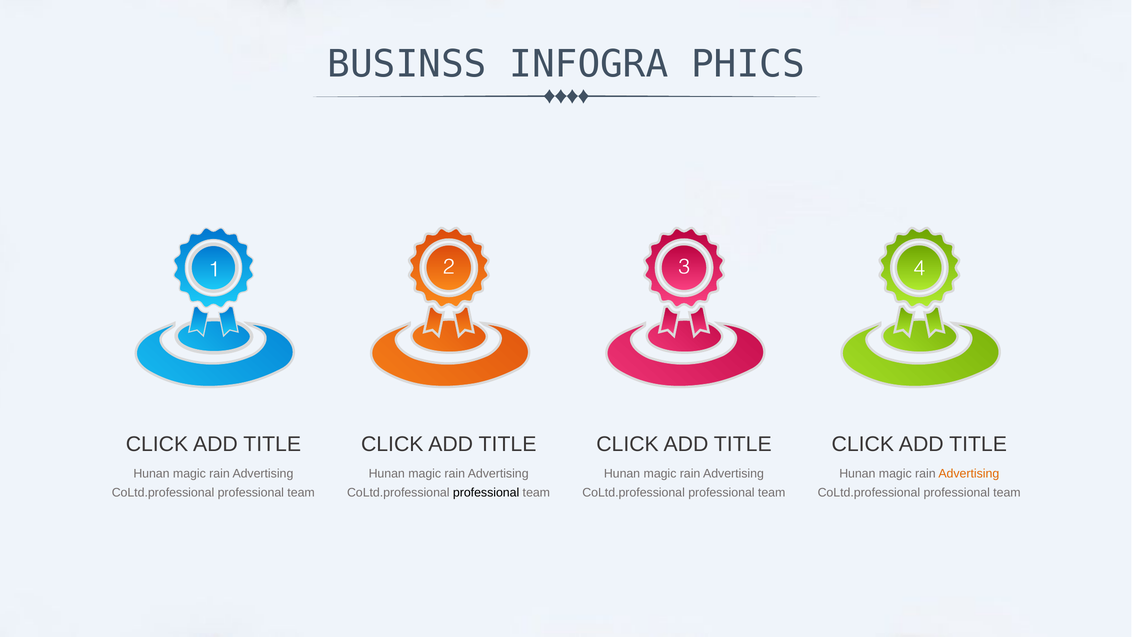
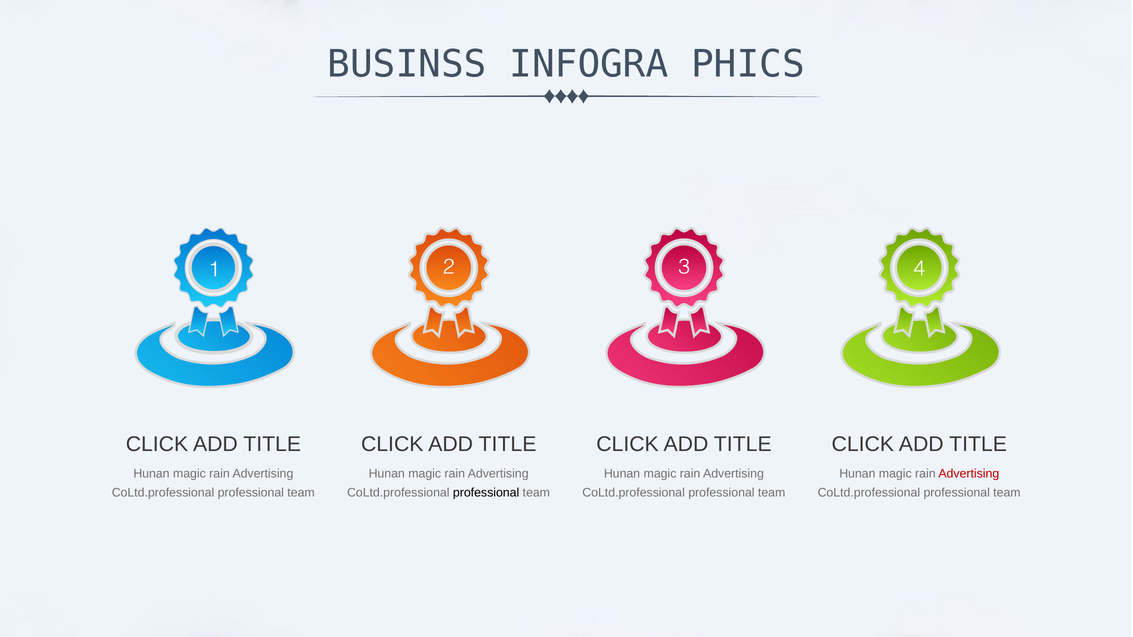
Advertising at (969, 474) colour: orange -> red
